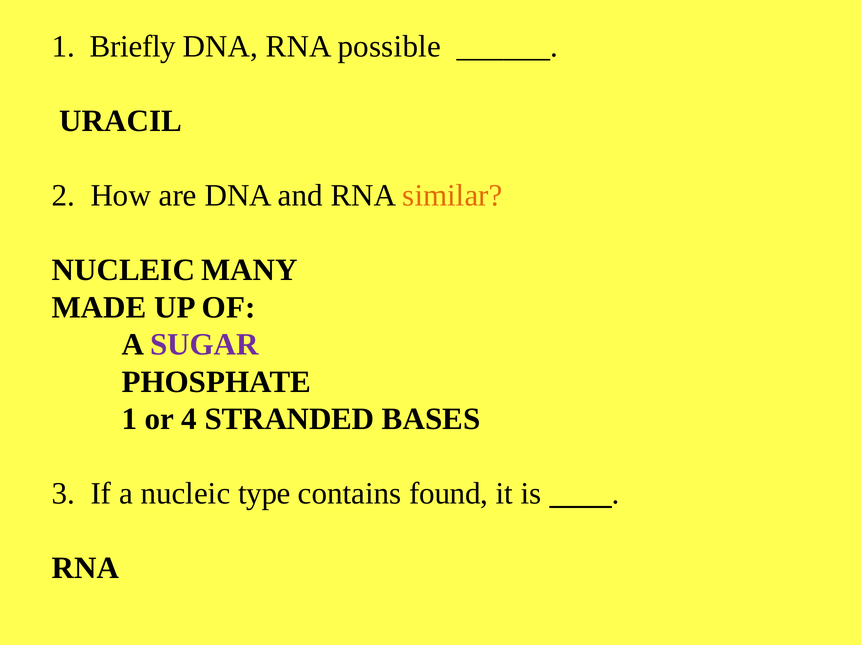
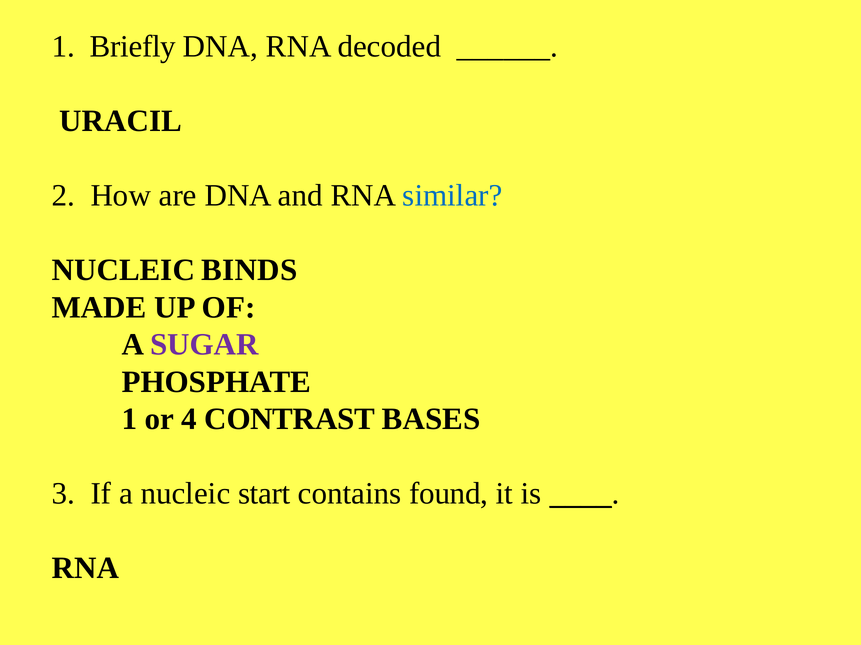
possible: possible -> decoded
similar colour: orange -> blue
MANY: MANY -> BINDS
STRANDED: STRANDED -> CONTRAST
type: type -> start
